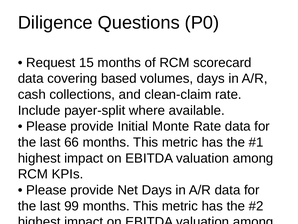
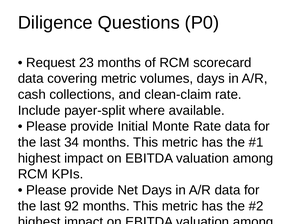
15: 15 -> 23
covering based: based -> metric
66: 66 -> 34
99: 99 -> 92
